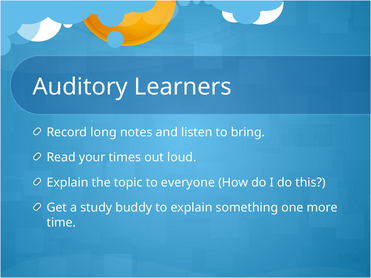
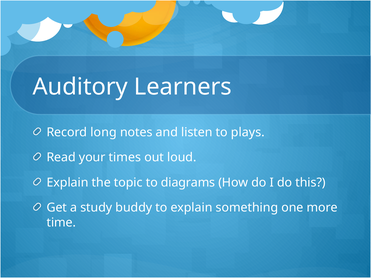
bring: bring -> plays
everyone: everyone -> diagrams
